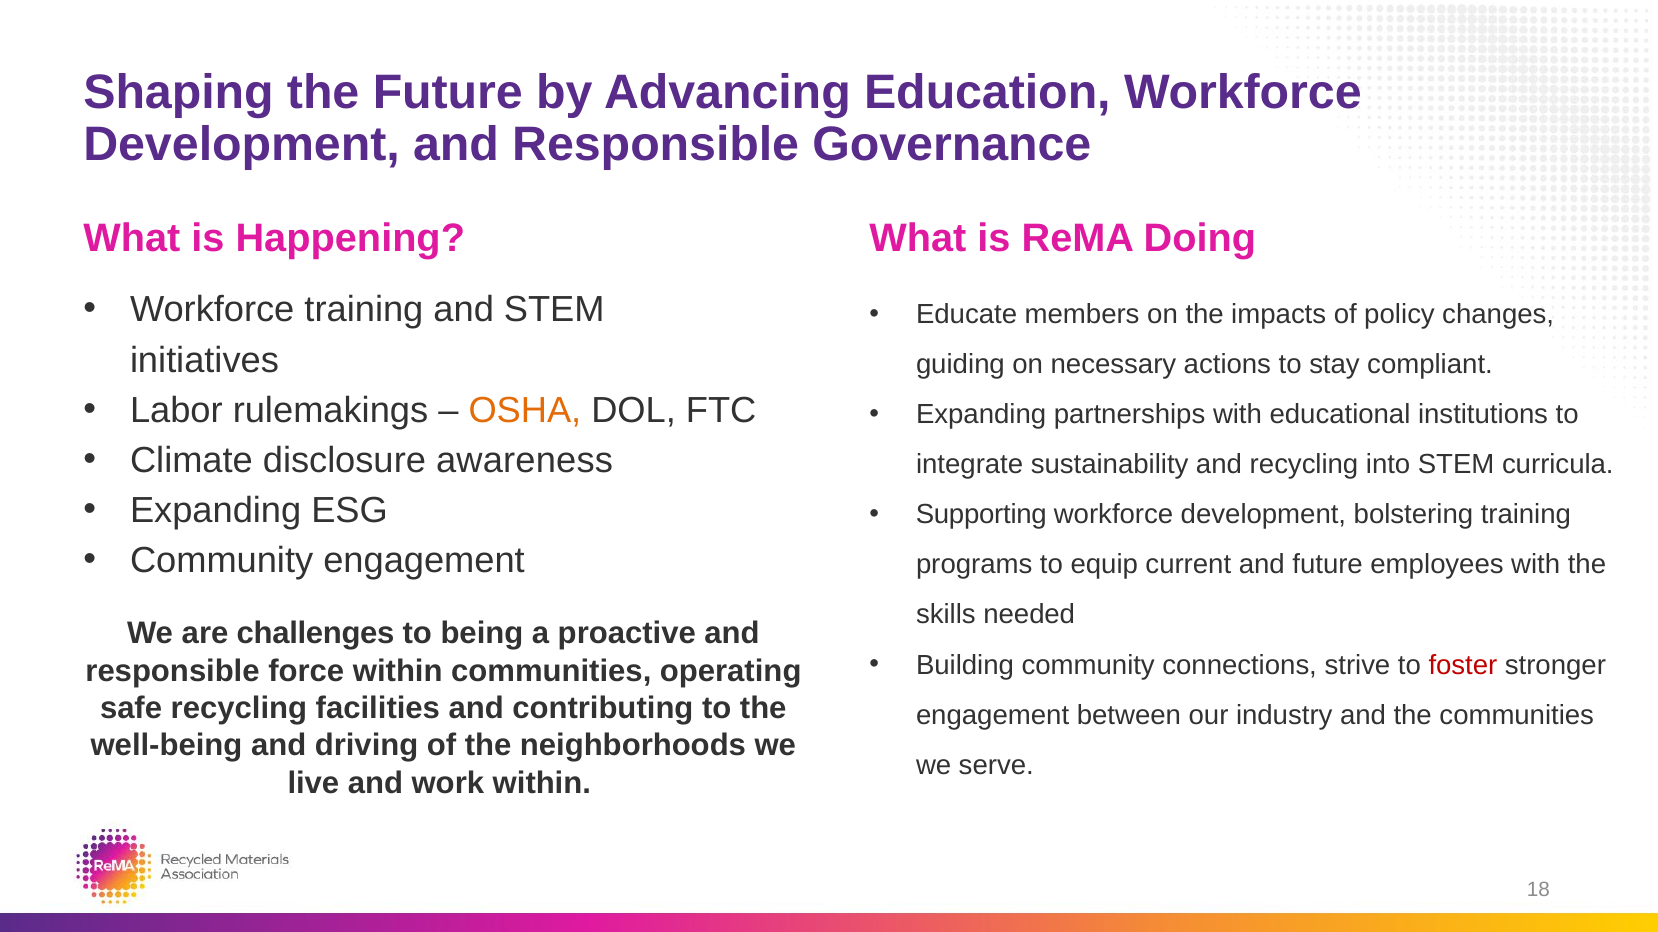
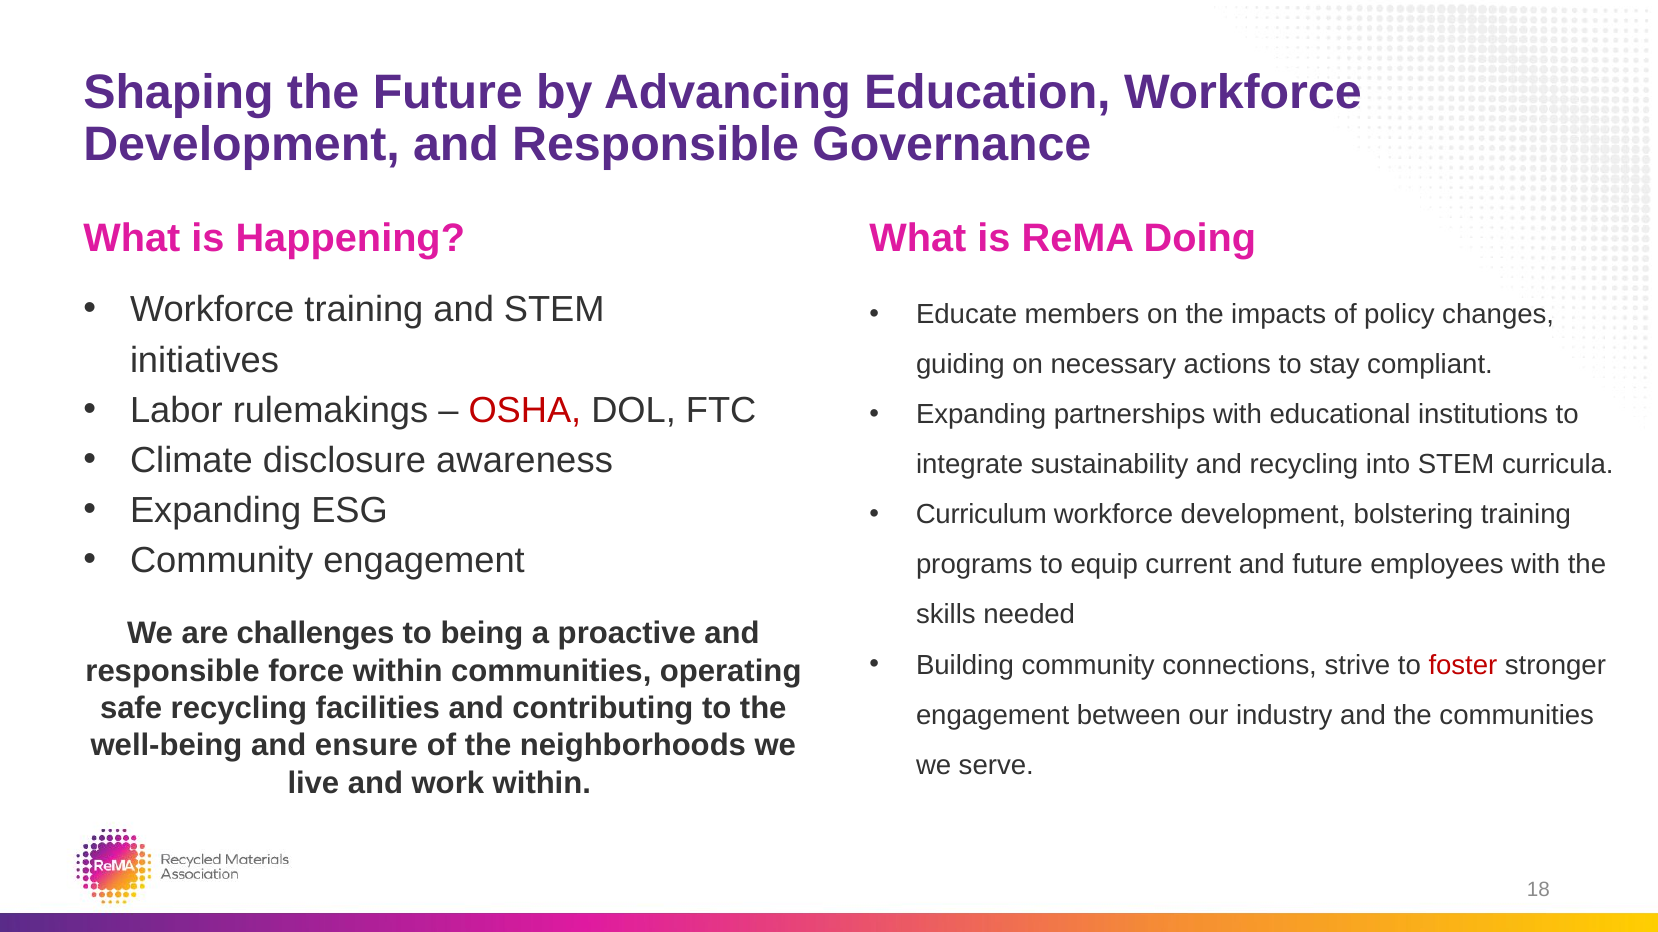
OSHA colour: orange -> red
Supporting: Supporting -> Curriculum
driving: driving -> ensure
